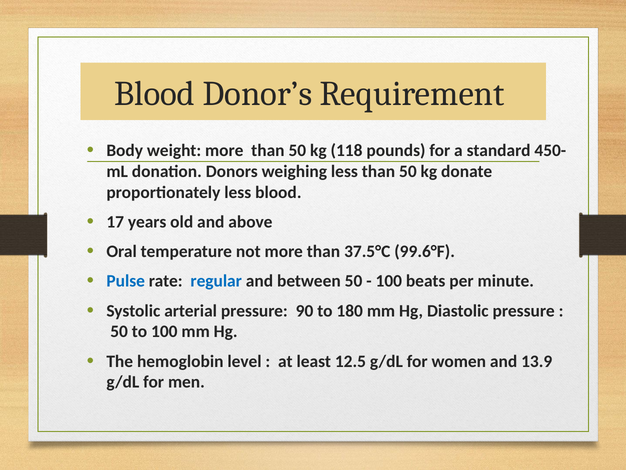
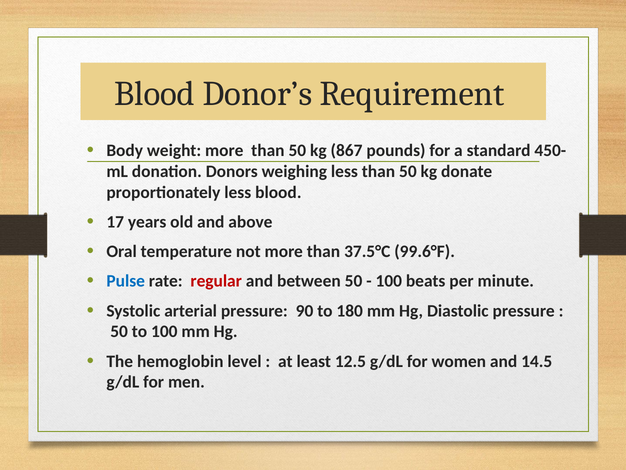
118: 118 -> 867
regular colour: blue -> red
13.9: 13.9 -> 14.5
